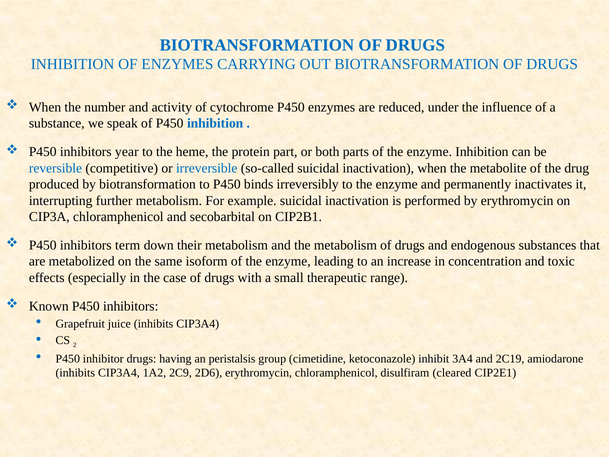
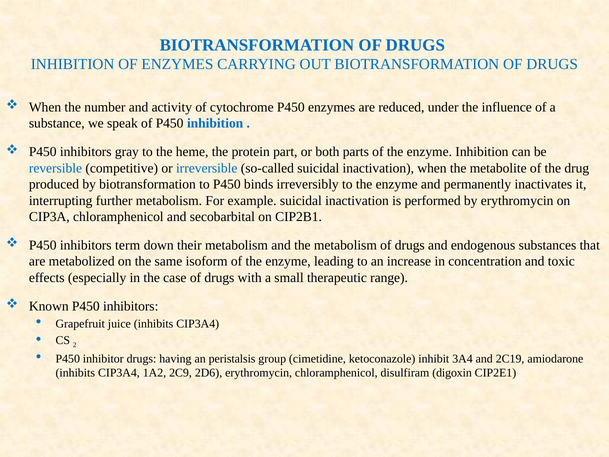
year: year -> gray
cleared: cleared -> digoxin
